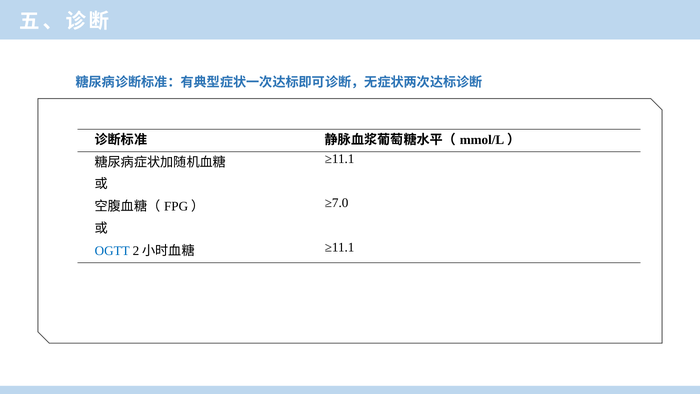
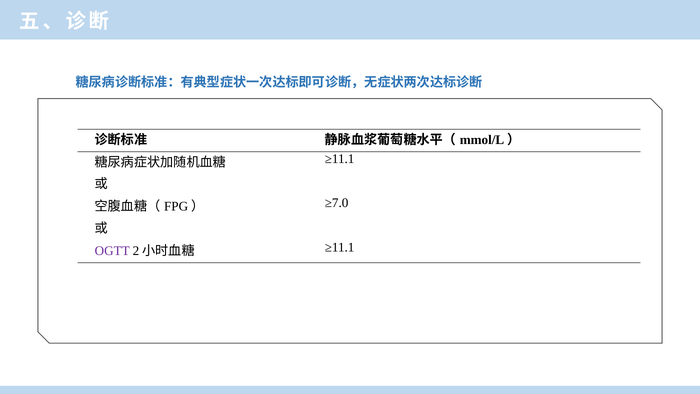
OGTT colour: blue -> purple
